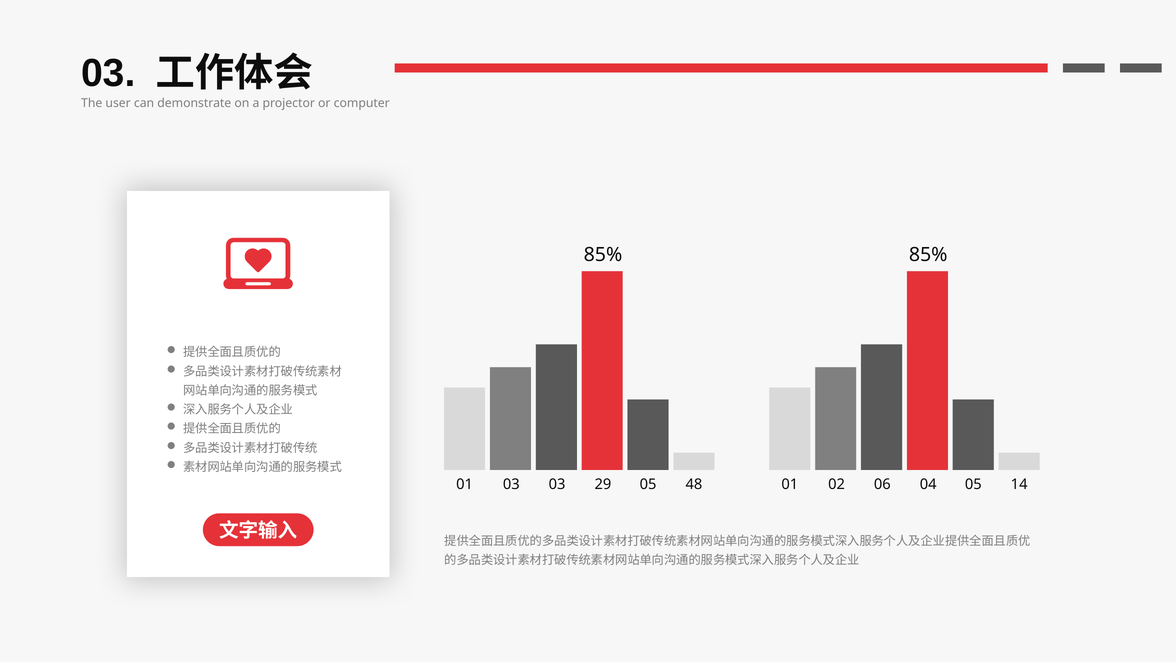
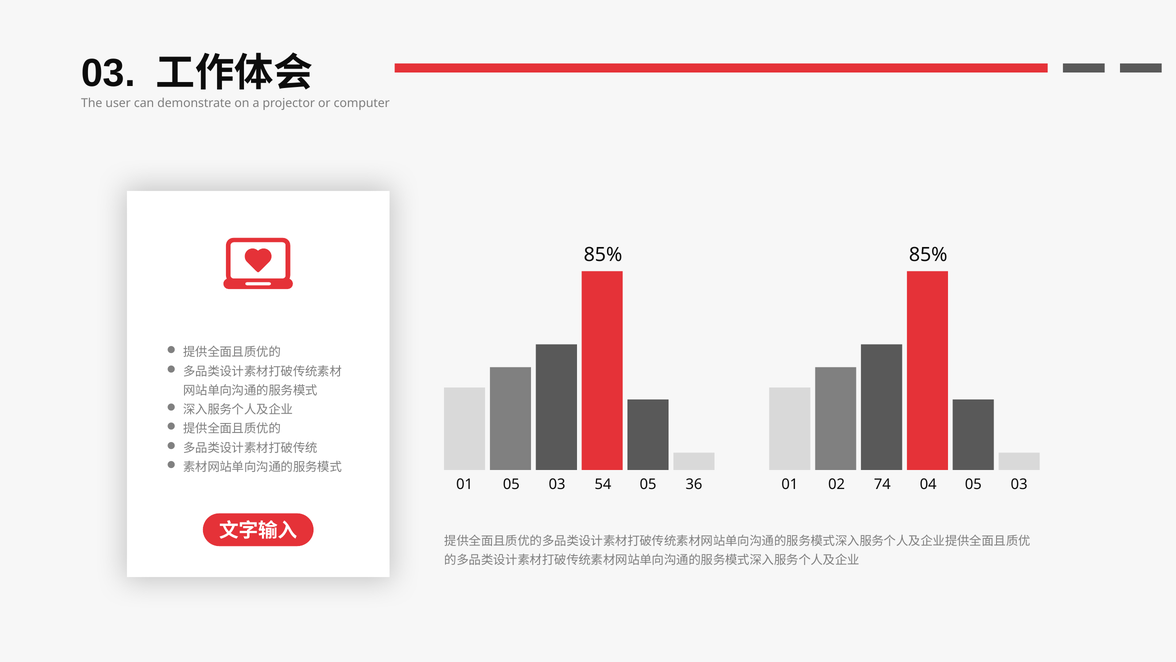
01 03: 03 -> 05
29: 29 -> 54
48: 48 -> 36
06: 06 -> 74
04 05 14: 14 -> 03
